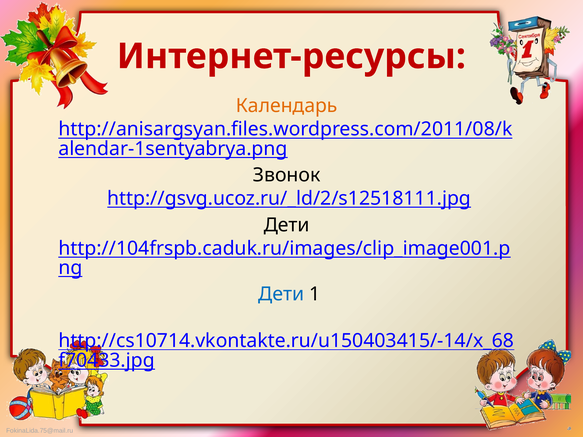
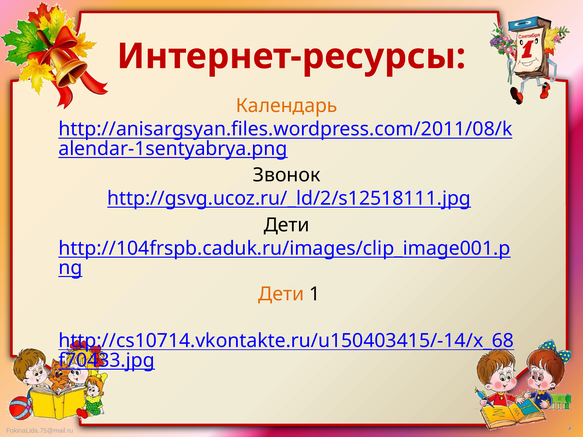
Дети at (281, 294) colour: blue -> orange
